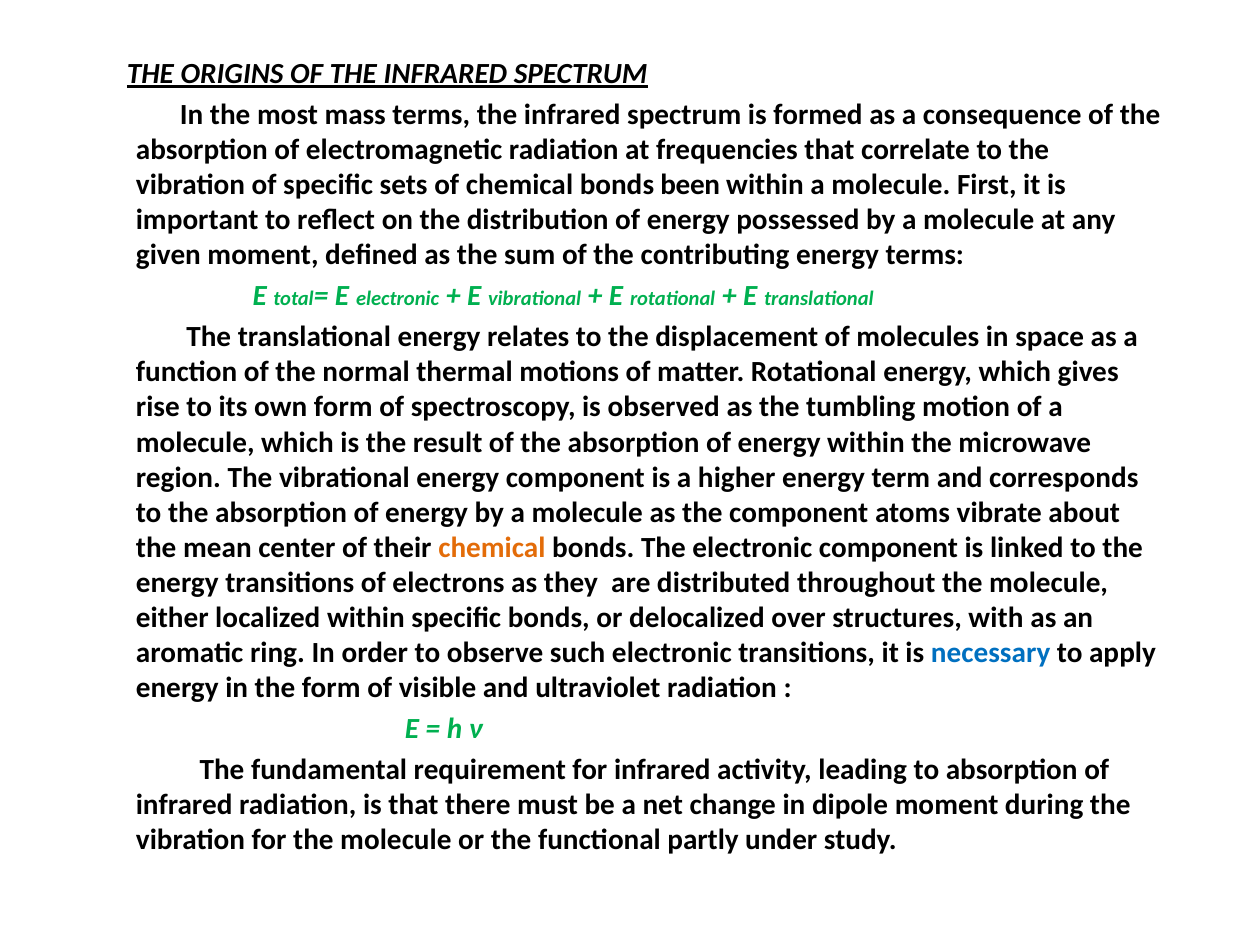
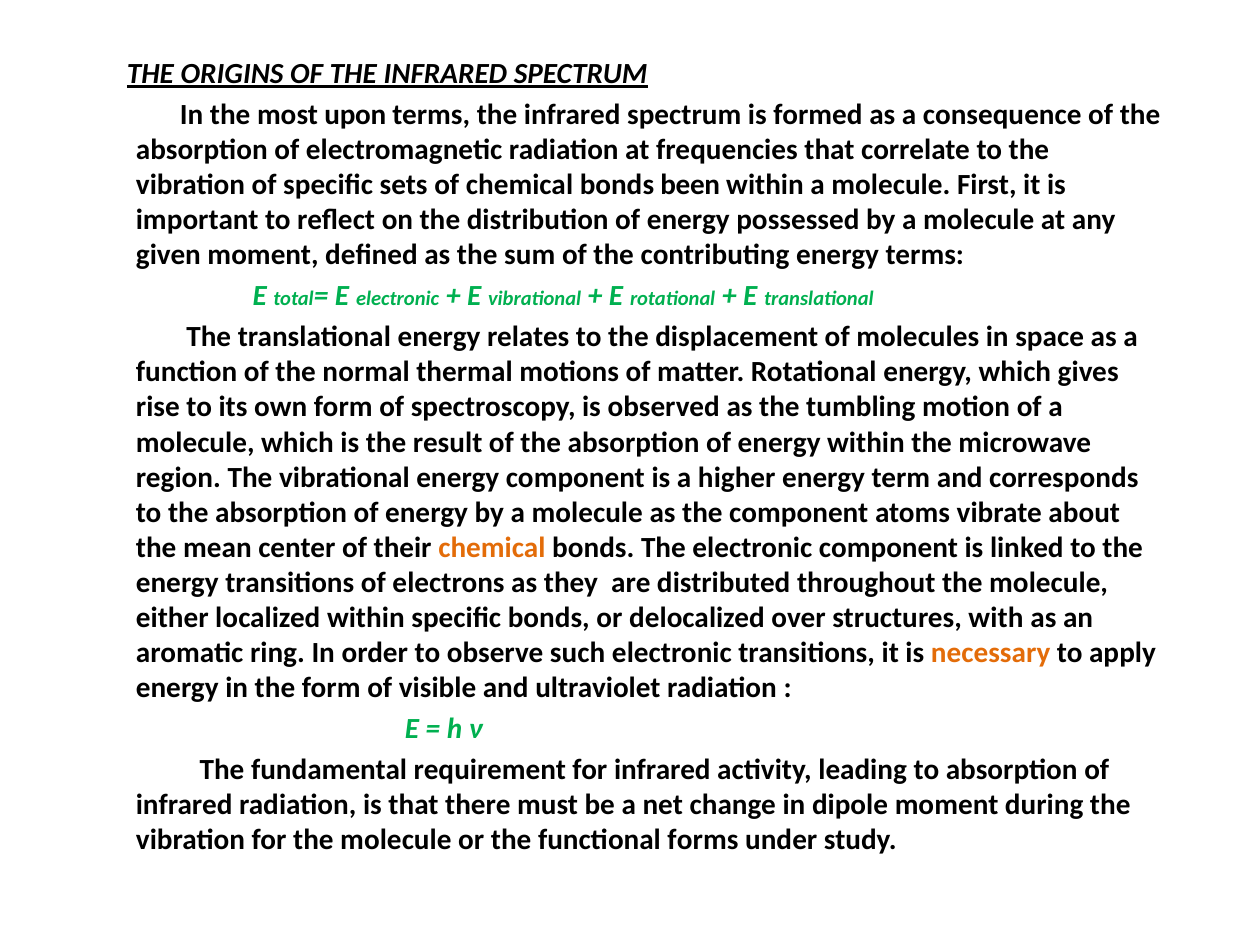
mass: mass -> upon
necessary colour: blue -> orange
partly: partly -> forms
